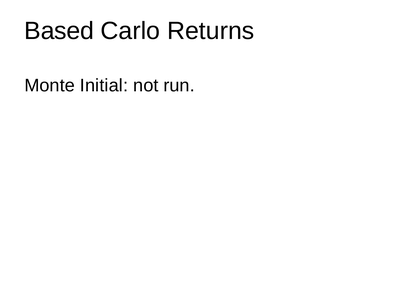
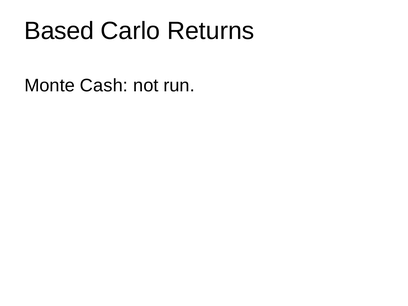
Initial: Initial -> Cash
